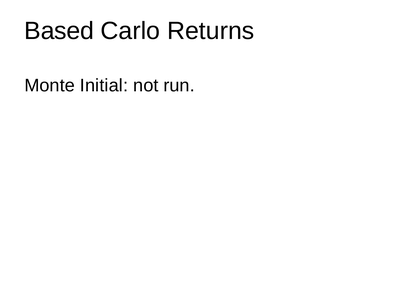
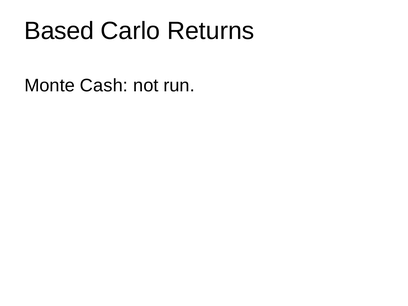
Initial: Initial -> Cash
